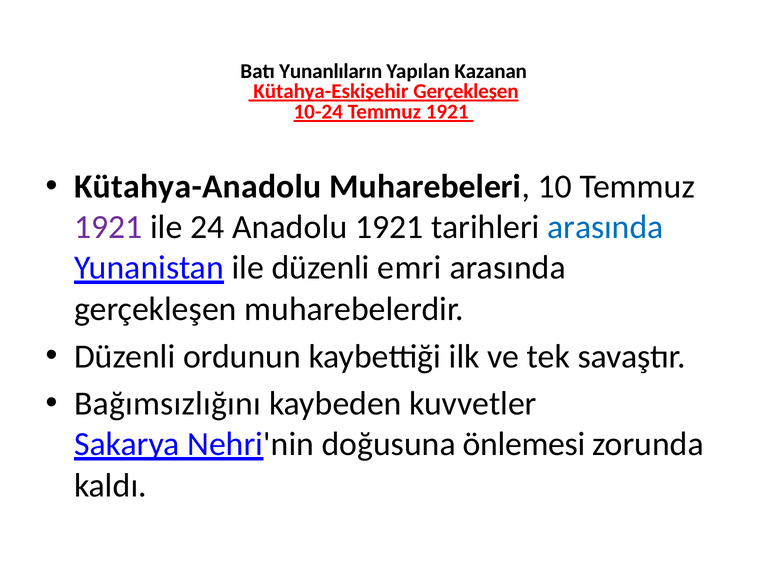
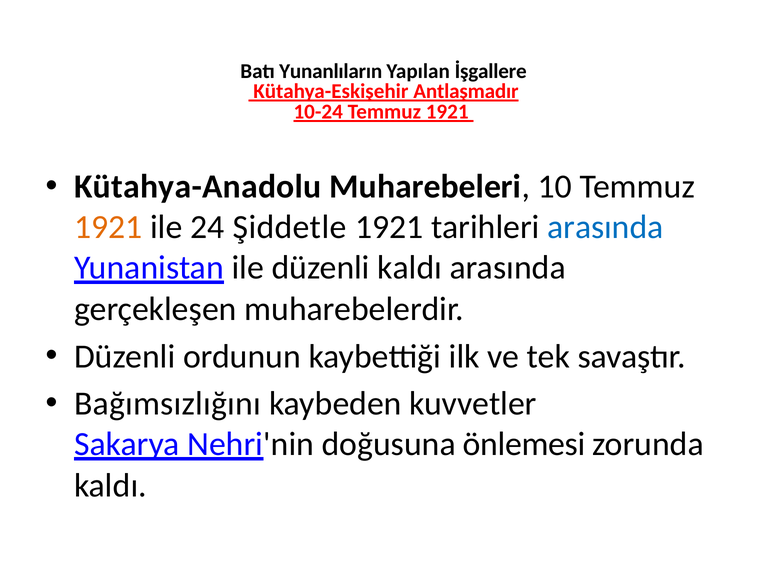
Kazanan: Kazanan -> İşgallere
Kütahya-Eskişehir Gerçekleşen: Gerçekleşen -> Antlaşmadır
1921 at (108, 227) colour: purple -> orange
Anadolu: Anadolu -> Şiddetle
düzenli emri: emri -> kaldı
